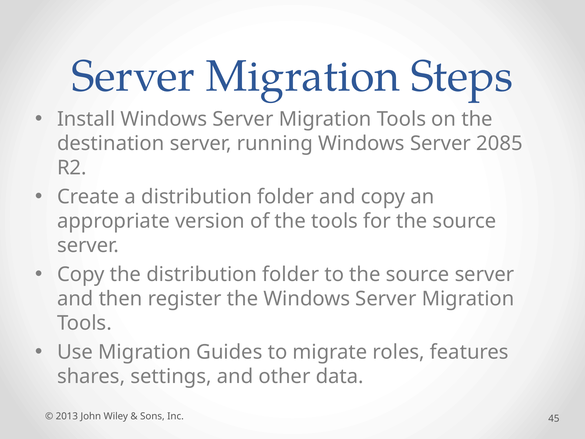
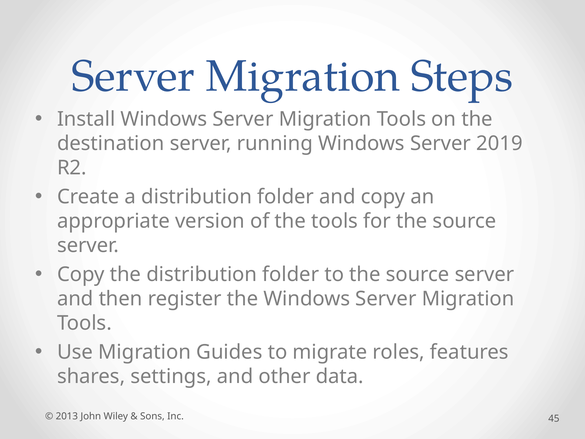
2085: 2085 -> 2019
